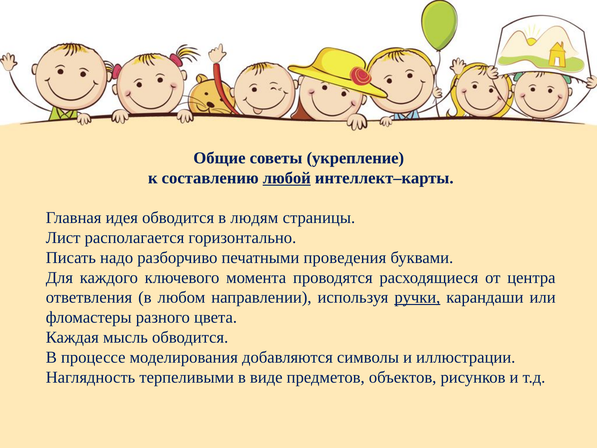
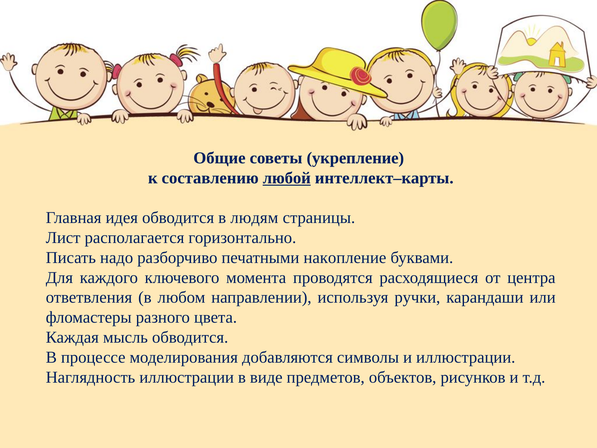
проведения: проведения -> накопление
ручки underline: present -> none
Наглядность терпеливыми: терпеливыми -> иллюстрации
